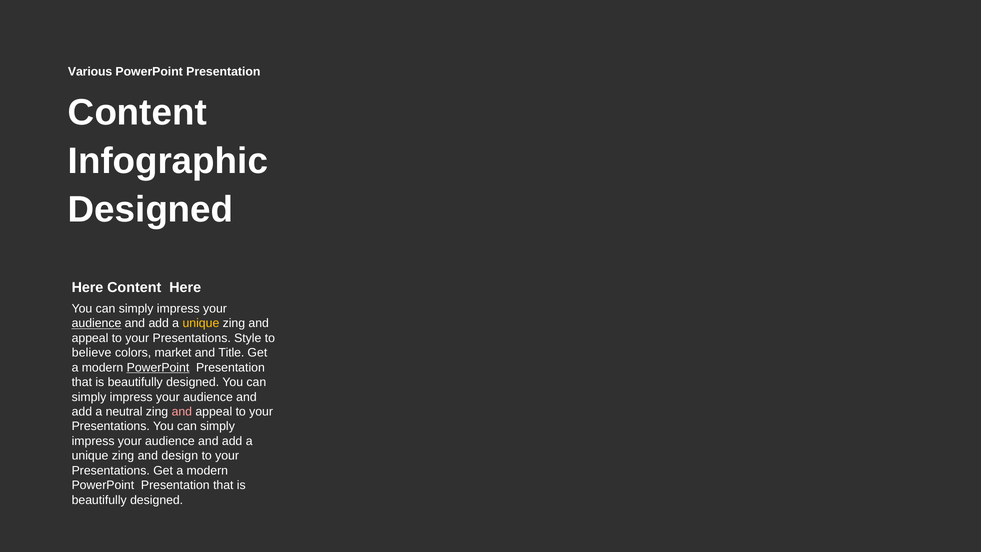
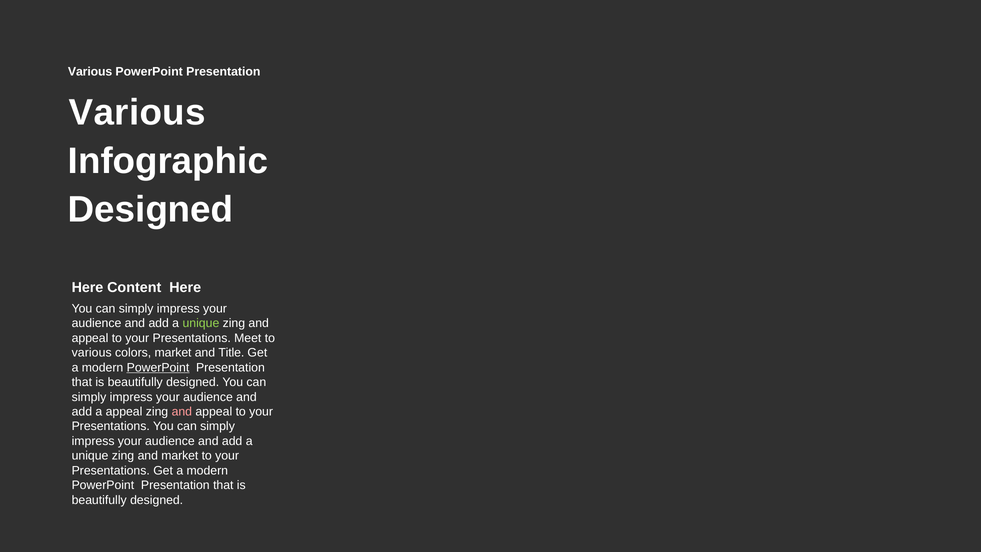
Content at (137, 113): Content -> Various
audience at (96, 323) underline: present -> none
unique at (201, 323) colour: yellow -> light green
Style: Style -> Meet
believe at (92, 353): believe -> various
a neutral: neutral -> appeal
and design: design -> market
